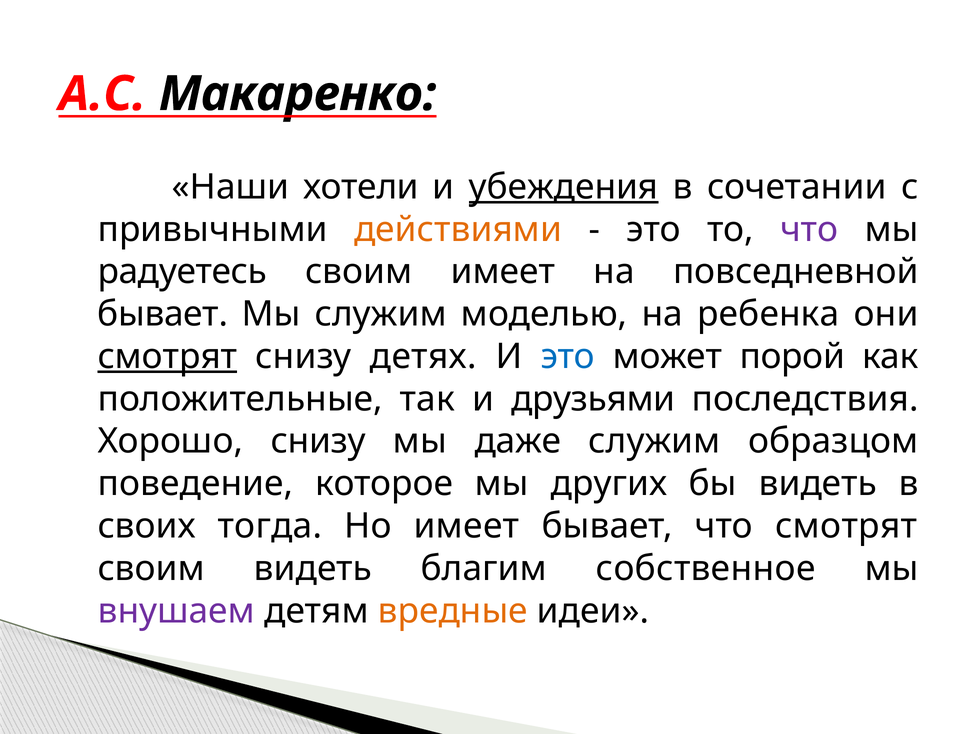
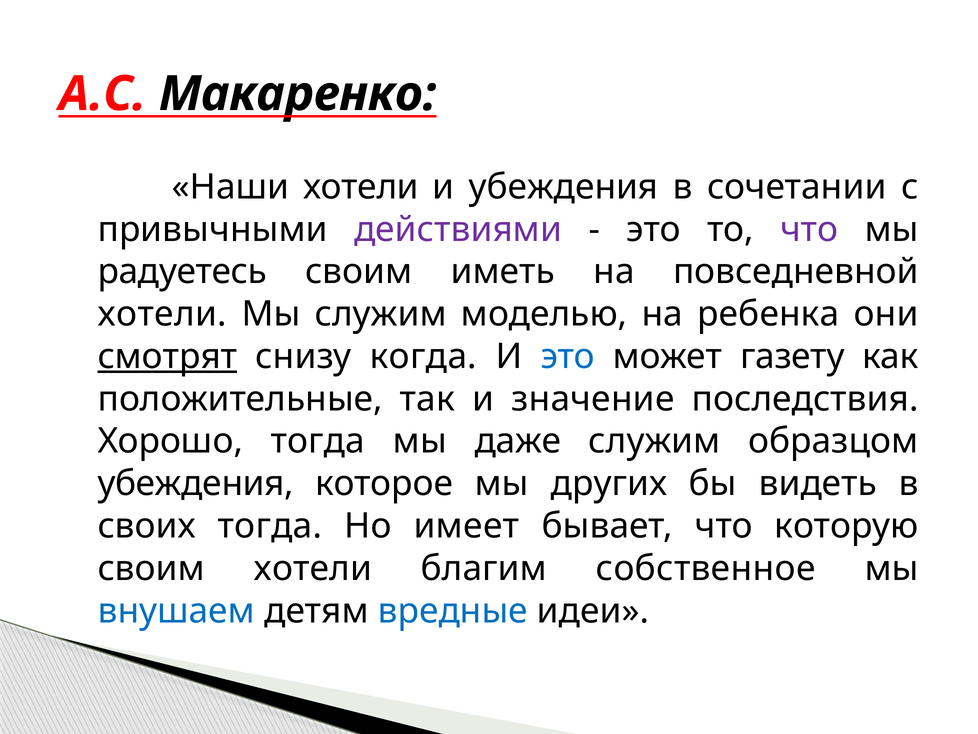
убеждения at (564, 187) underline: present -> none
действиями colour: orange -> purple
своим имеет: имеет -> иметь
бывает at (163, 314): бывает -> хотели
детях: детях -> когда
порой: порой -> газету
друзьями: друзьями -> значение
Хорошо снизу: снизу -> тогда
поведение at (196, 483): поведение -> убеждения
что смотрят: смотрят -> которую
своим видеть: видеть -> хотели
внушаем colour: purple -> blue
вредные colour: orange -> blue
